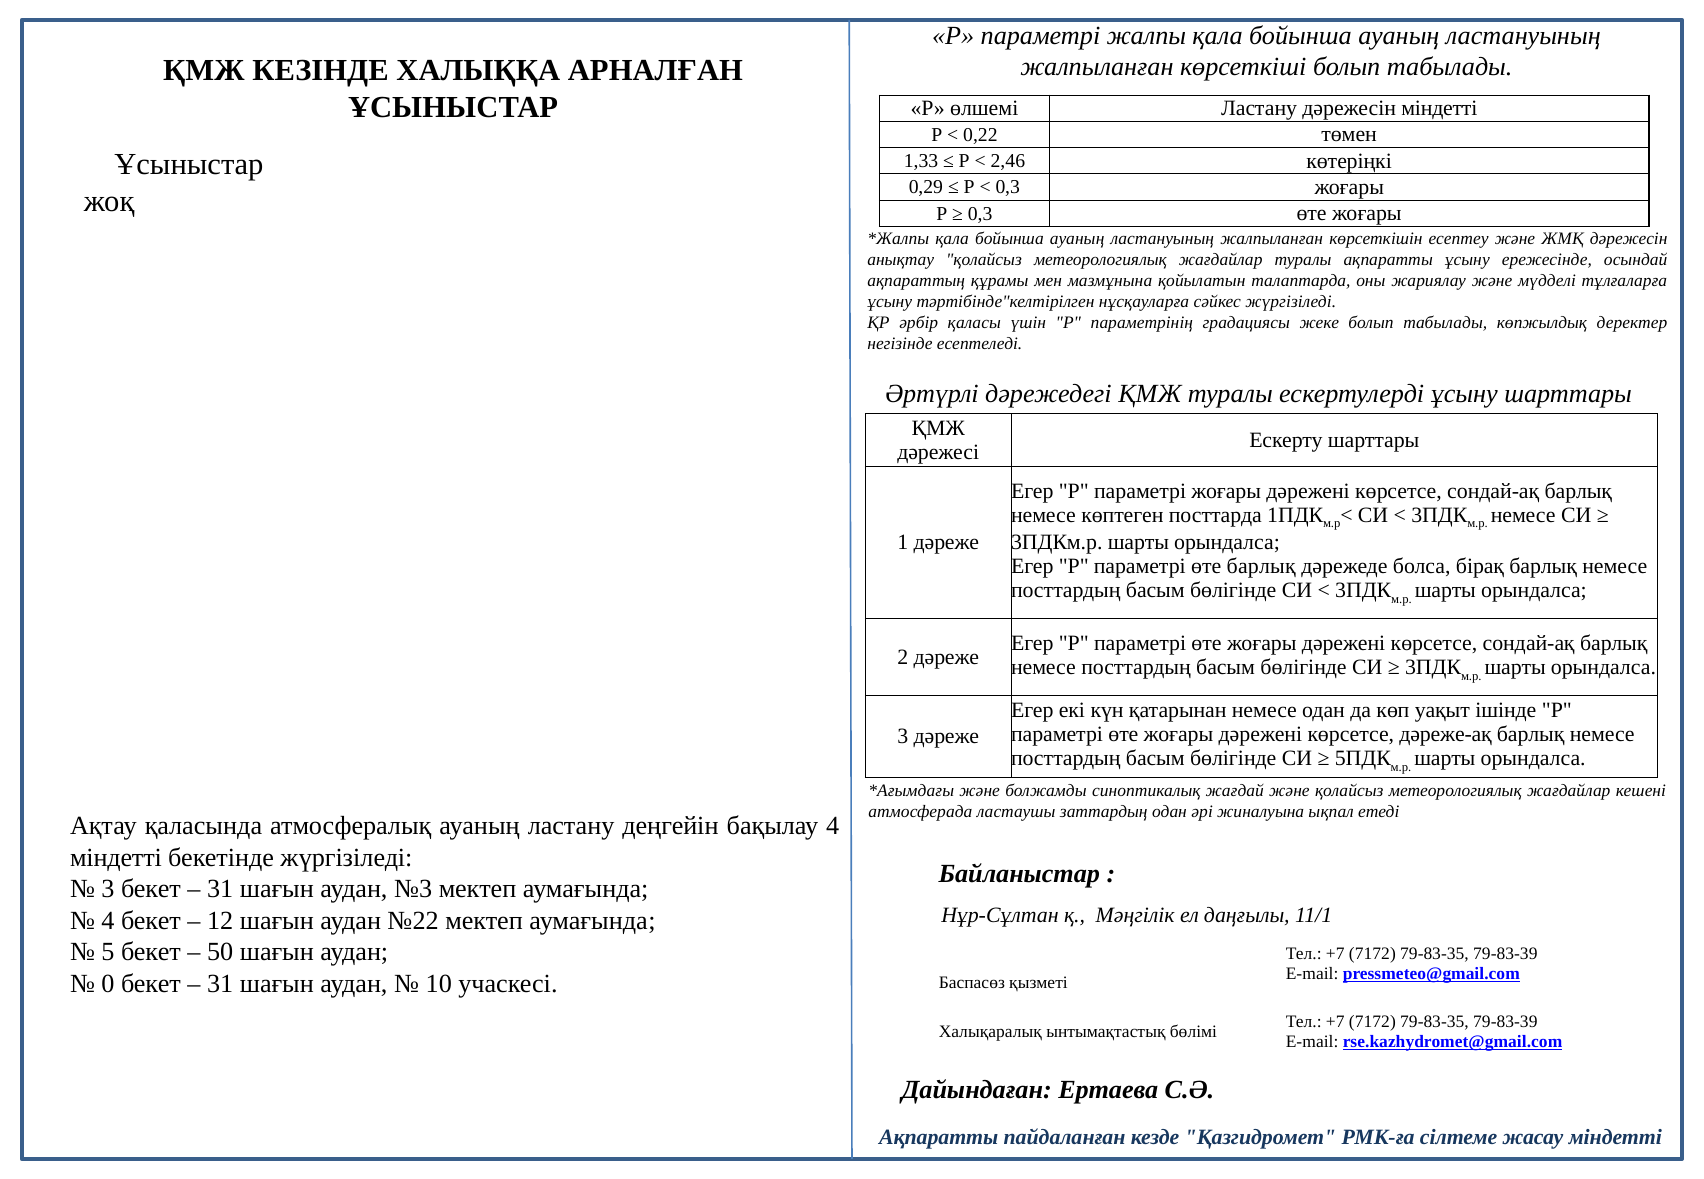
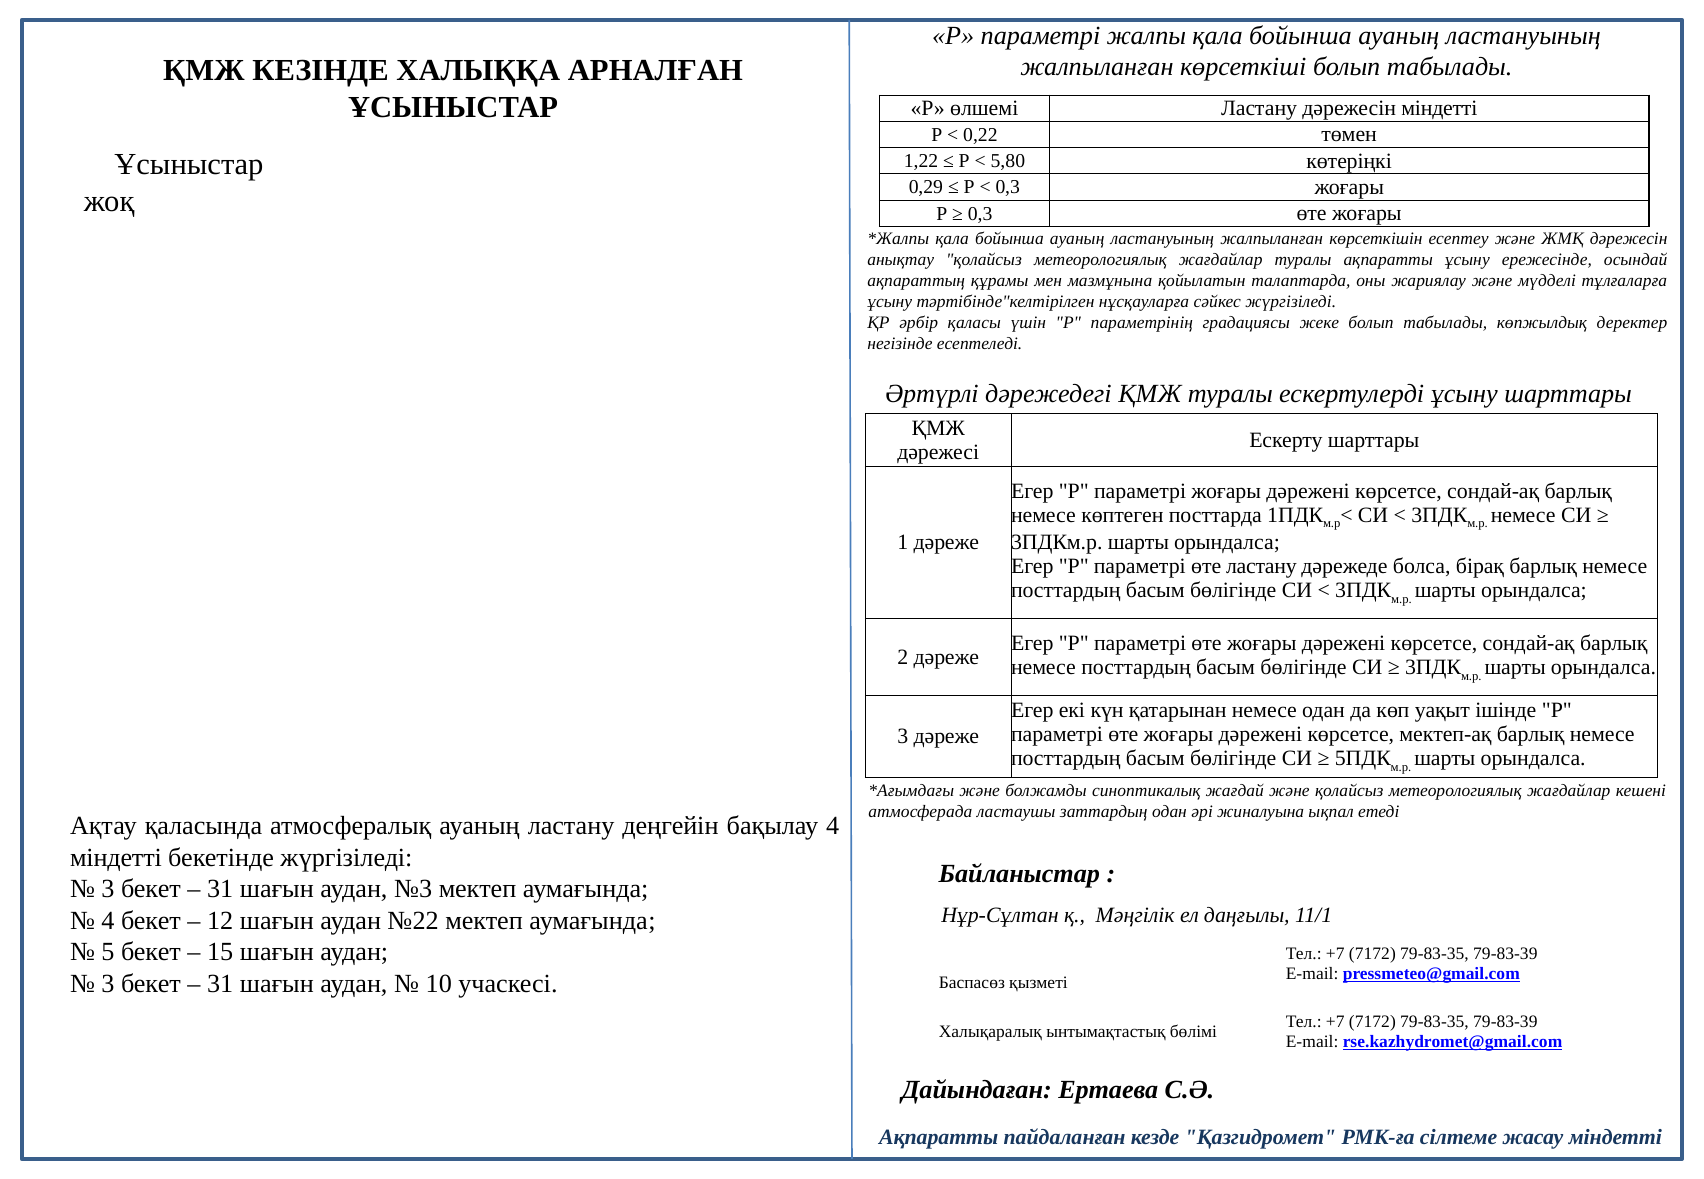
1,33: 1,33 -> 1,22
2,46: 2,46 -> 5,80
өте барлық: барлық -> ластану
дәреже-ақ: дәреже-ақ -> мектеп-ақ
50: 50 -> 15
0 at (108, 984): 0 -> 3
